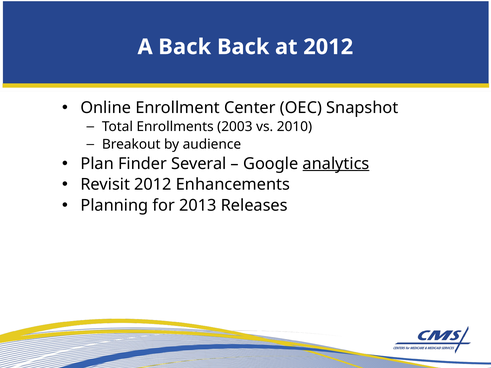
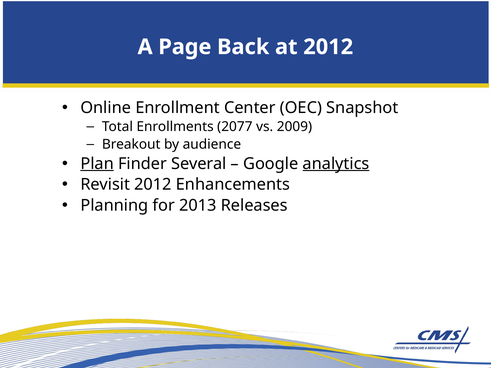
A Back: Back -> Page
2003: 2003 -> 2077
2010: 2010 -> 2009
Plan underline: none -> present
